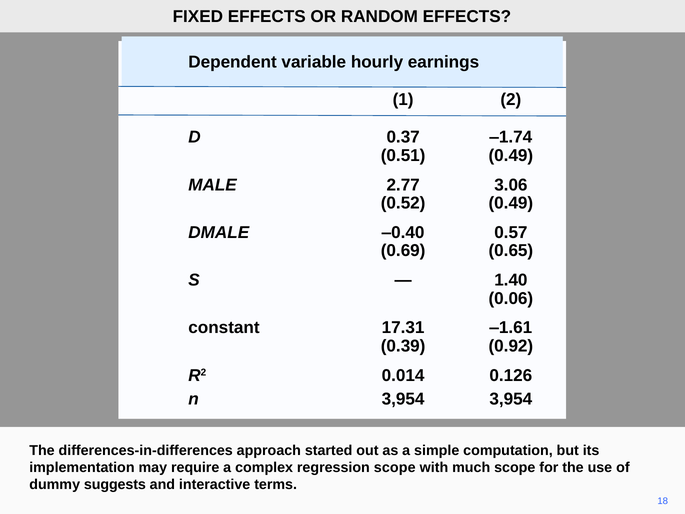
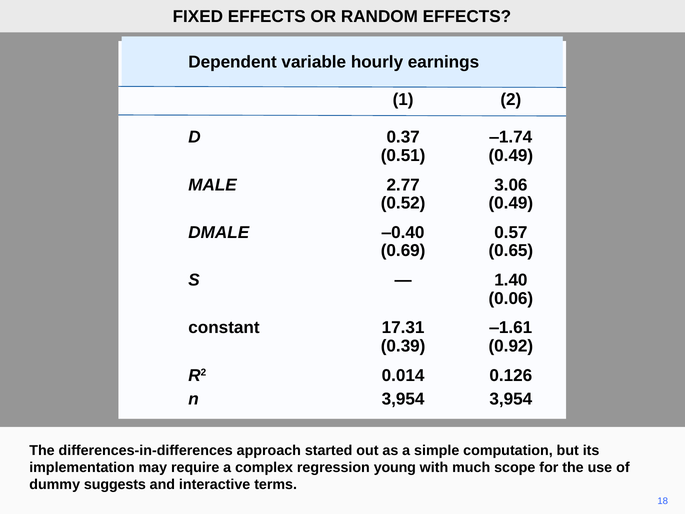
regression scope: scope -> young
